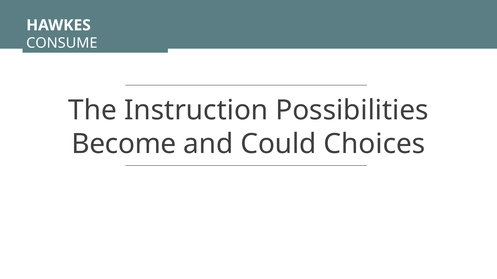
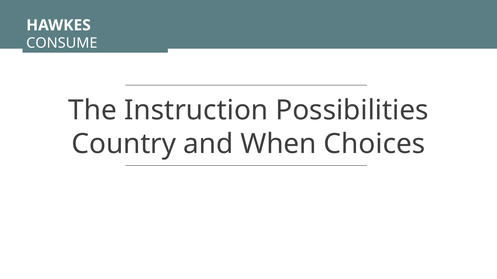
Become: Become -> Country
Could: Could -> When
